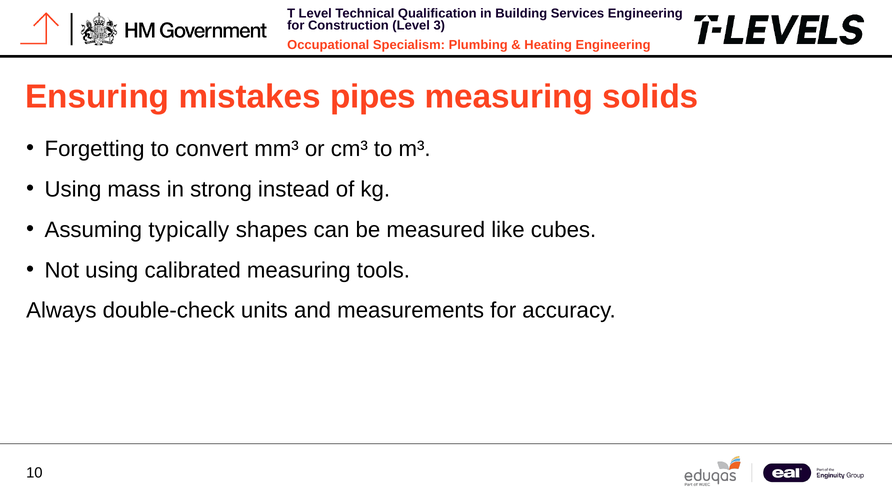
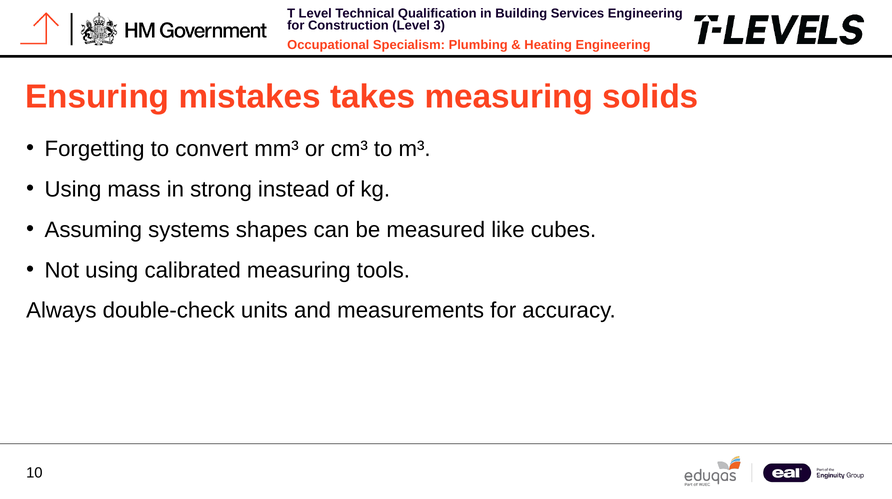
pipes: pipes -> takes
typically: typically -> systems
